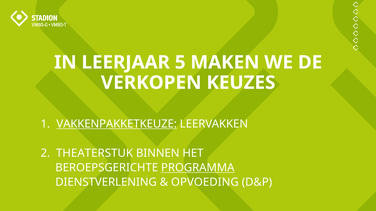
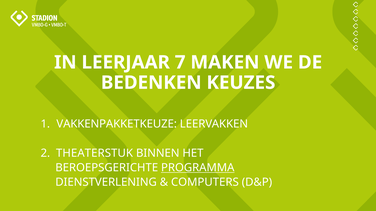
5: 5 -> 7
VERKOPEN: VERKOPEN -> BEDENKEN
VAKKENPAKKETKEUZE underline: present -> none
OPVOEDING: OPVOEDING -> COMPUTERS
